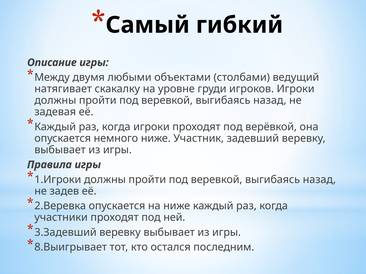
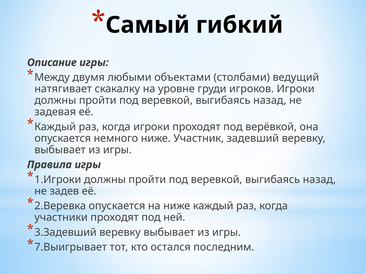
8.Выигрывает: 8.Выигрывает -> 7.Выигрывает
